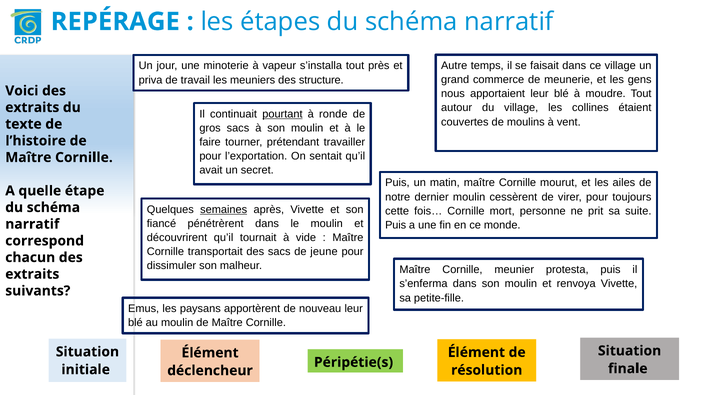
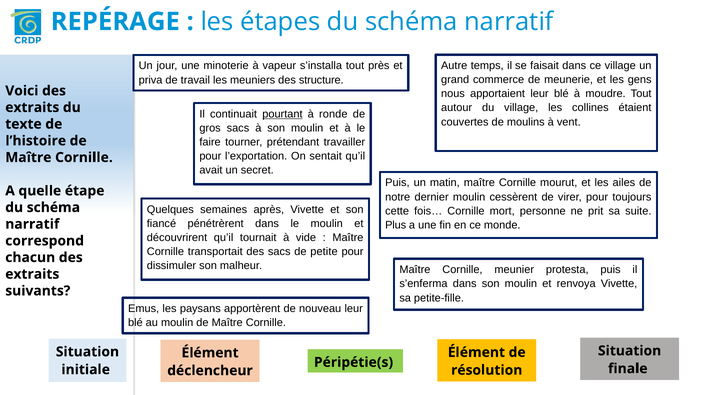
semaines underline: present -> none
Puis at (396, 225): Puis -> Plus
jeune: jeune -> petite
